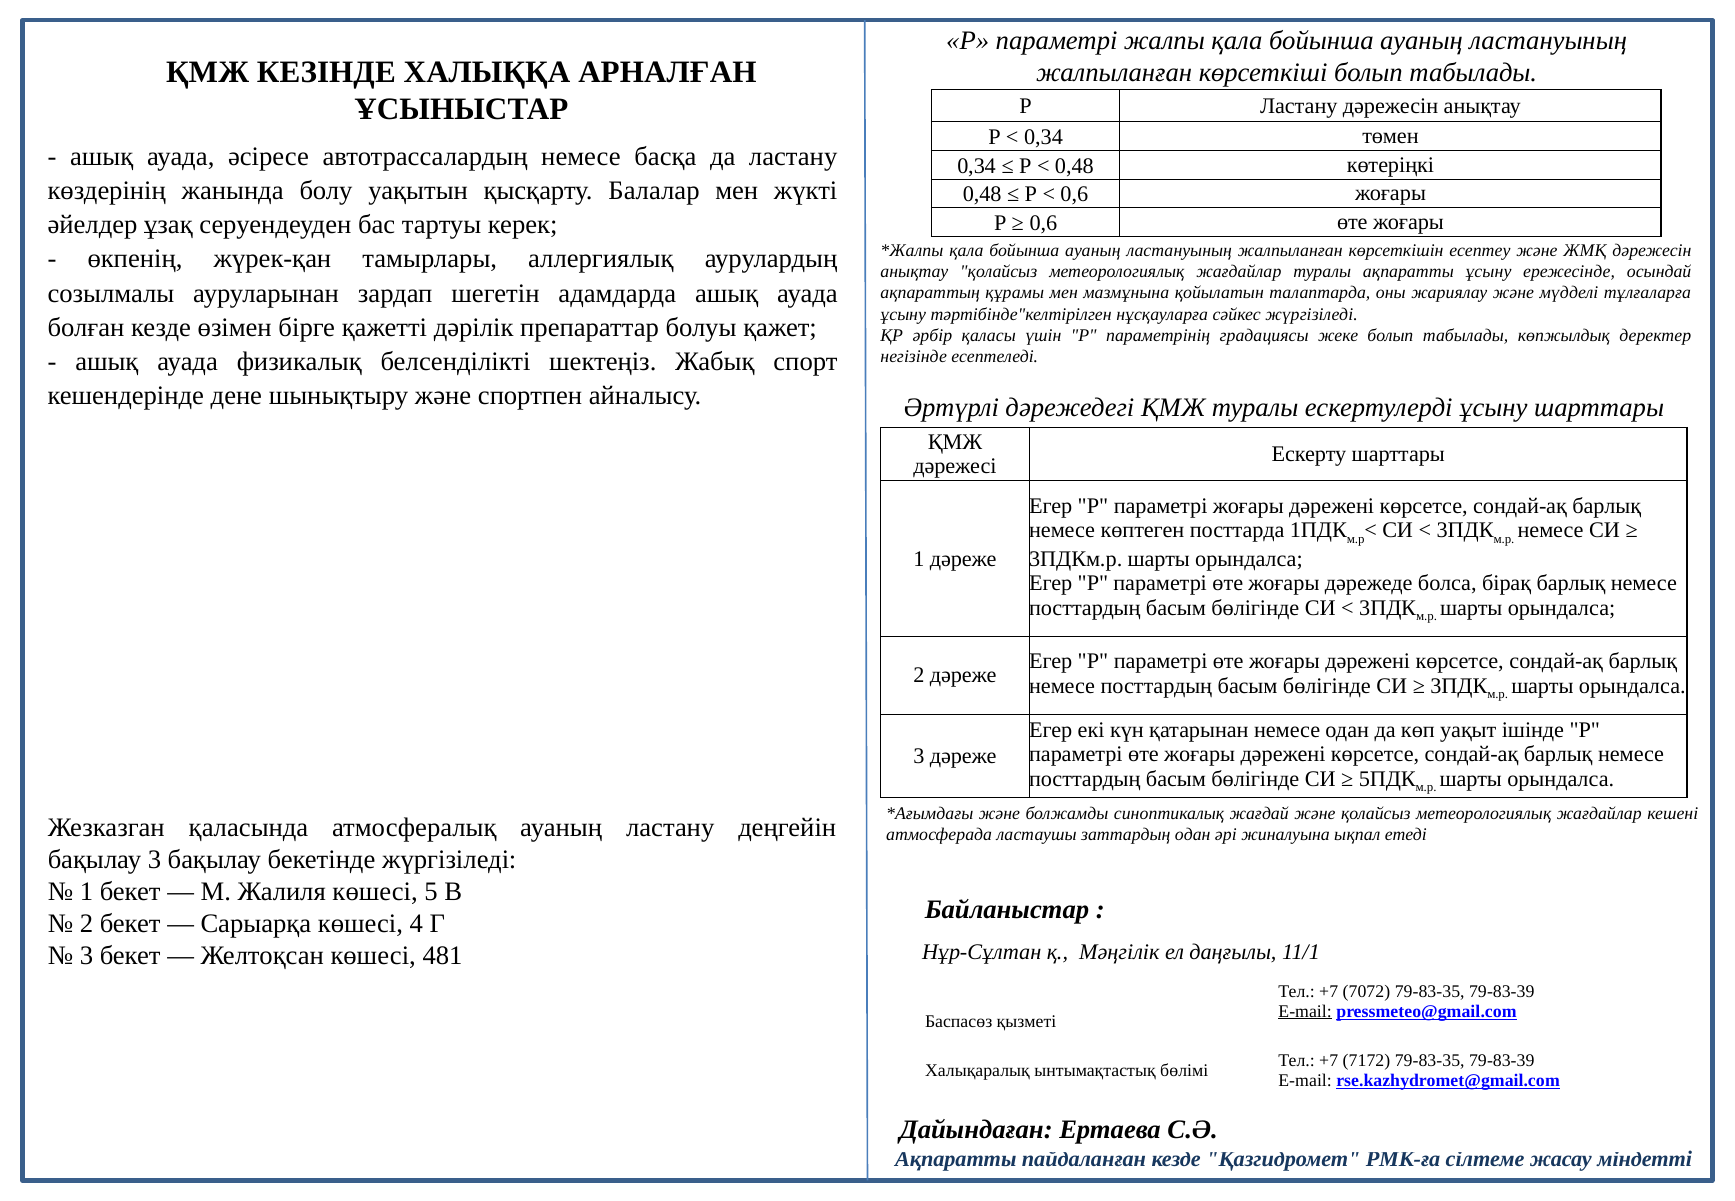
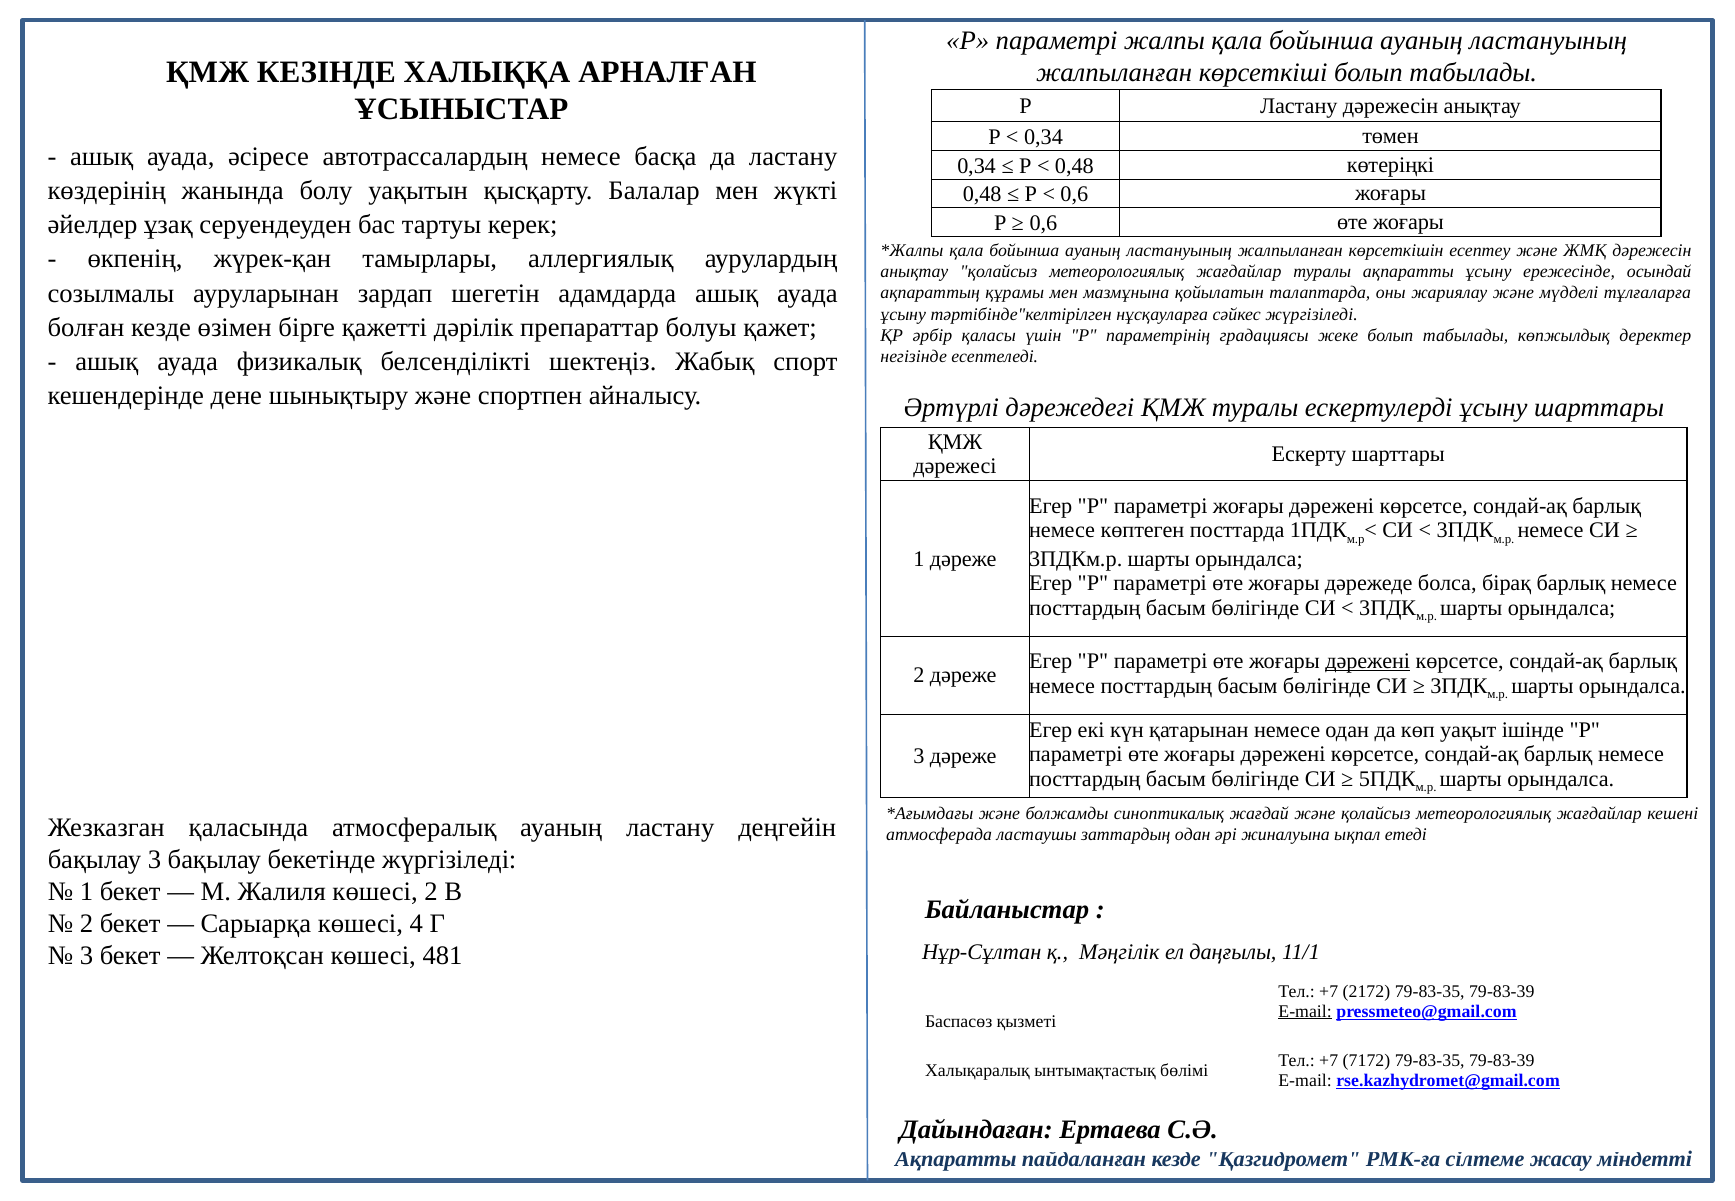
дәрежені at (1368, 661) underline: none -> present
көшесі 5: 5 -> 2
7072: 7072 -> 2172
